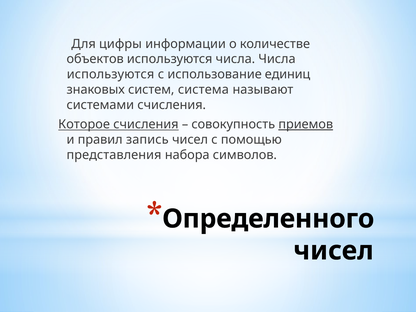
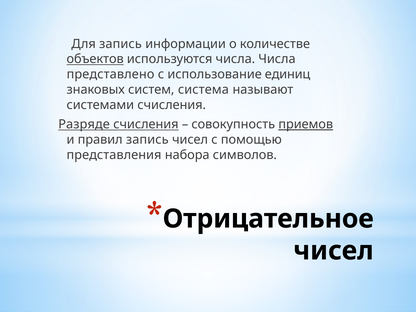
Для цифры: цифры -> запись
объектов underline: none -> present
используются at (111, 74): используются -> представлено
Которое: Которое -> Разряде
Определенного: Определенного -> Отрицательное
